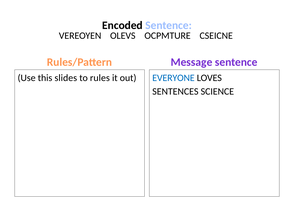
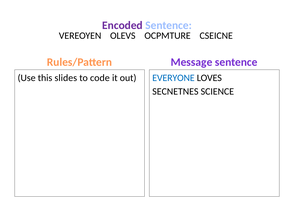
Encoded colour: black -> purple
rules: rules -> code
SENTENCES: SENTENCES -> SECNETNES
